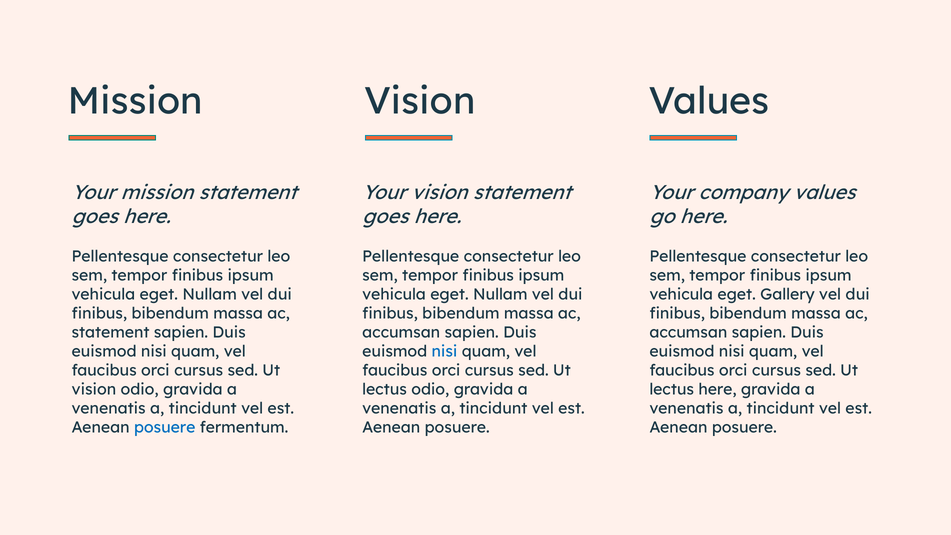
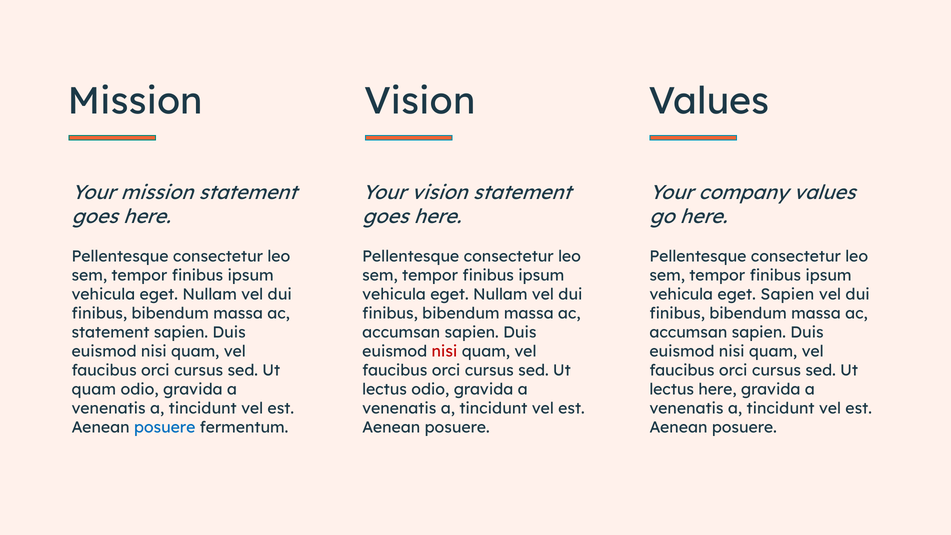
eget Gallery: Gallery -> Sapien
nisi at (444, 352) colour: blue -> red
vision at (94, 390): vision -> quam
